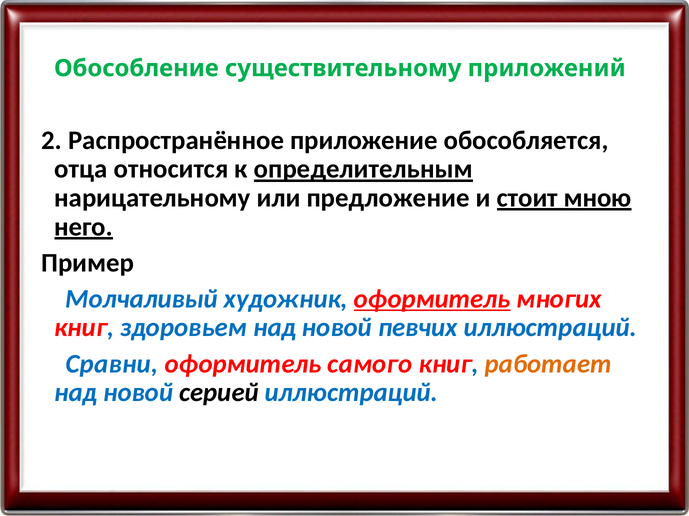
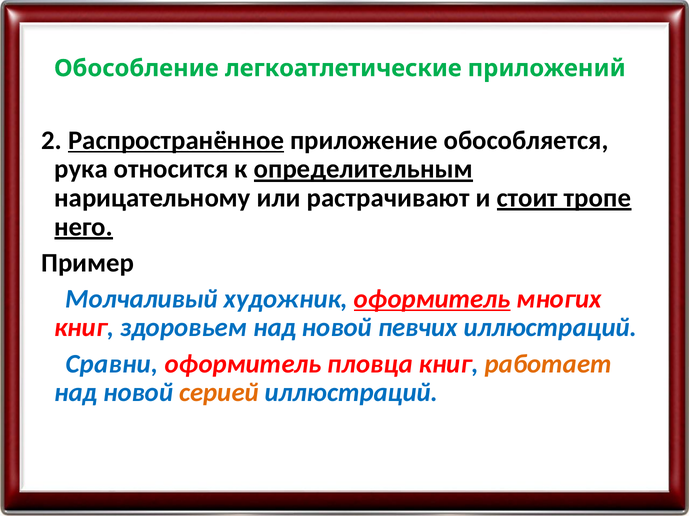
существительному: существительному -> легкоатлетические
Распространённое underline: none -> present
отца: отца -> рука
предложение: предложение -> растрачивают
мною: мною -> тропе
самого: самого -> пловца
серией colour: black -> orange
